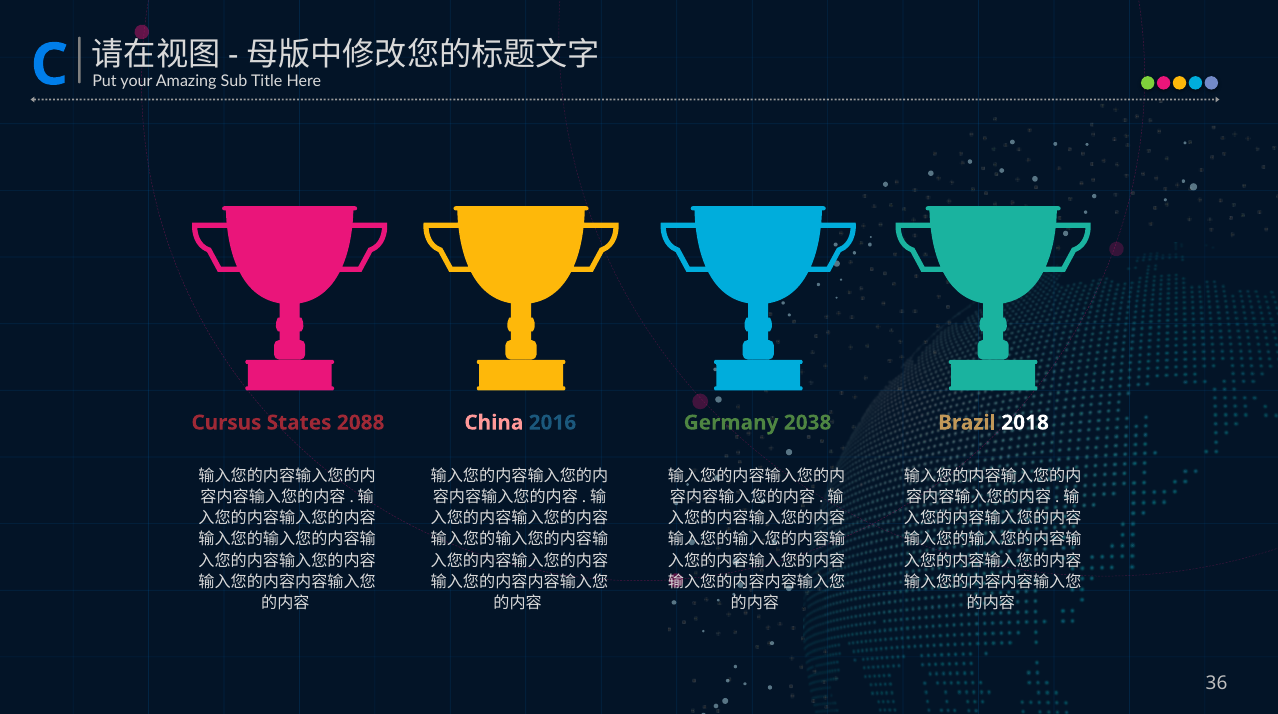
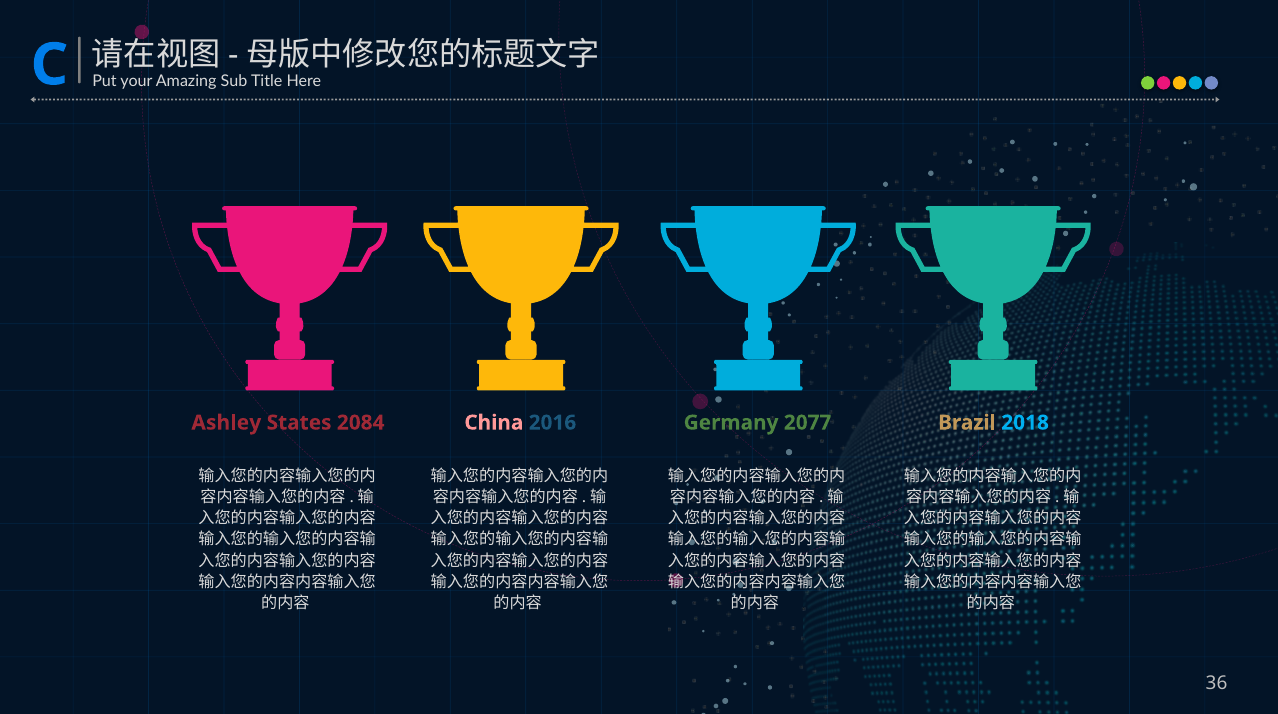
Cursus: Cursus -> Ashley
2088: 2088 -> 2084
2038: 2038 -> 2077
2018 colour: white -> light blue
